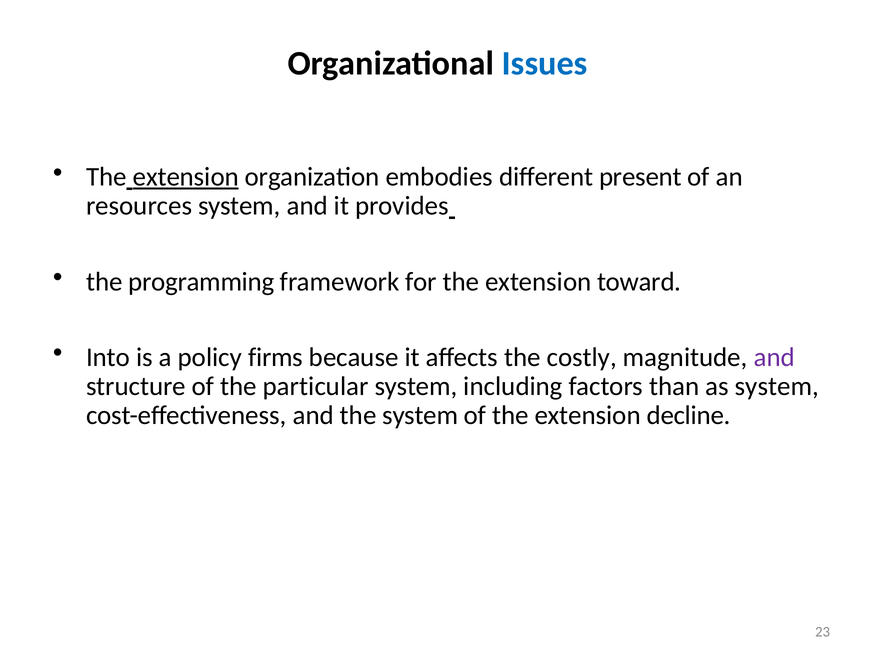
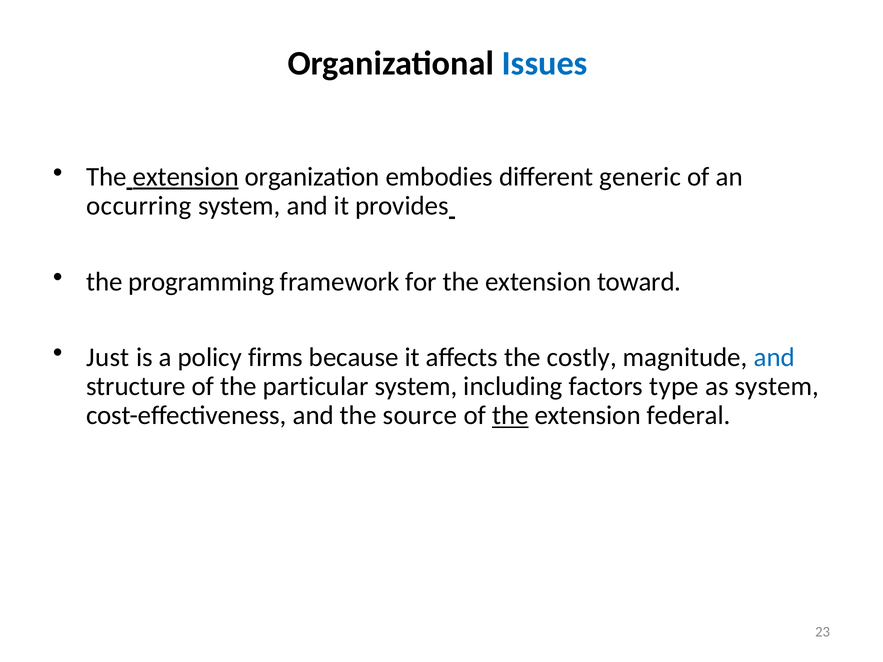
present: present -> generic
resources: resources -> occurring
Into: Into -> Just
and at (774, 357) colour: purple -> blue
than: than -> type
the system: system -> source
the at (510, 416) underline: none -> present
decline: decline -> federal
